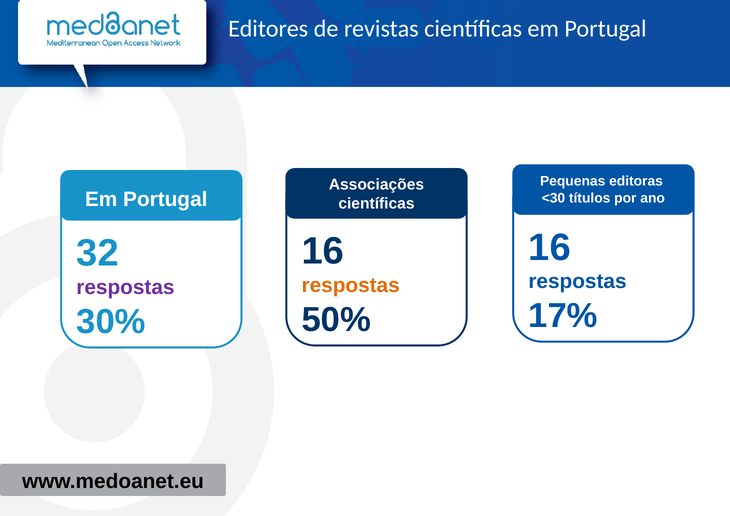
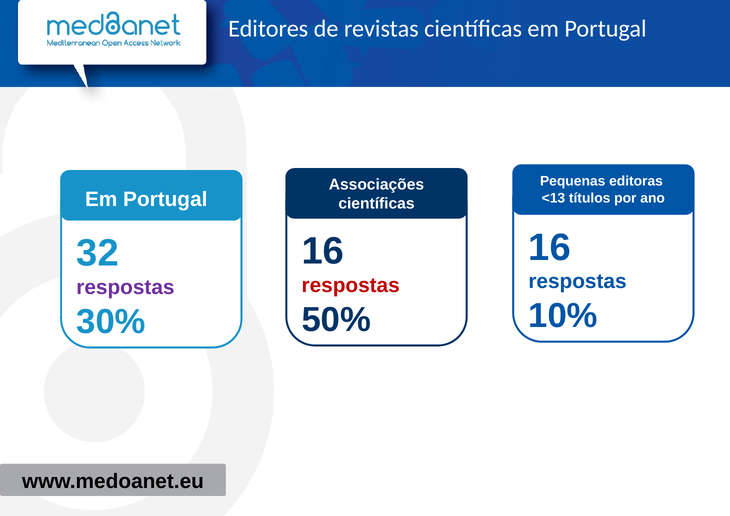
<30: <30 -> <13
respostas at (351, 285) colour: orange -> red
17%: 17% -> 10%
